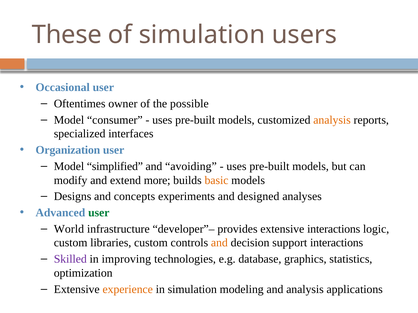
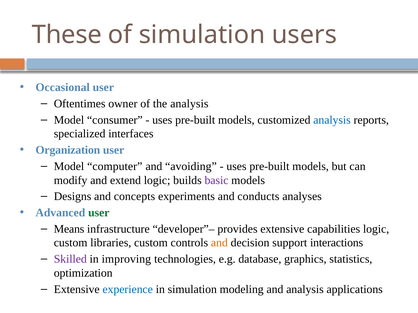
the possible: possible -> analysis
analysis at (332, 120) colour: orange -> blue
simplified: simplified -> computer
extend more: more -> logic
basic colour: orange -> purple
designed: designed -> conducts
World: World -> Means
extensive interactions: interactions -> capabilities
experience colour: orange -> blue
